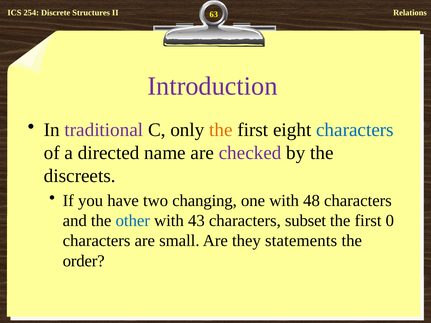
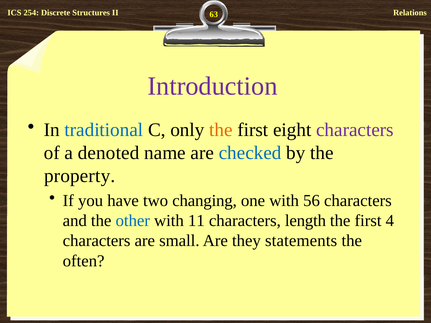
traditional colour: purple -> blue
characters at (355, 130) colour: blue -> purple
directed: directed -> denoted
checked colour: purple -> blue
discreets: discreets -> property
48: 48 -> 56
43: 43 -> 11
subset: subset -> length
0: 0 -> 4
order: order -> often
